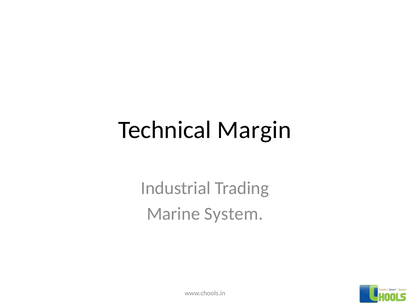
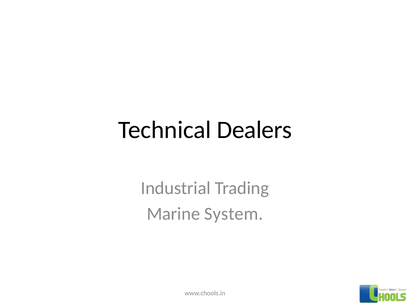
Margin: Margin -> Dealers
